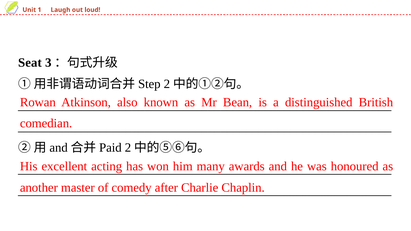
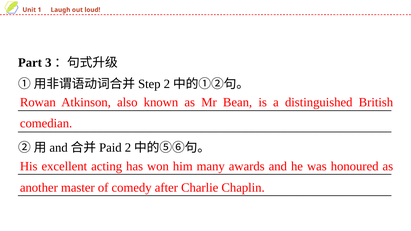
Seat: Seat -> Part
